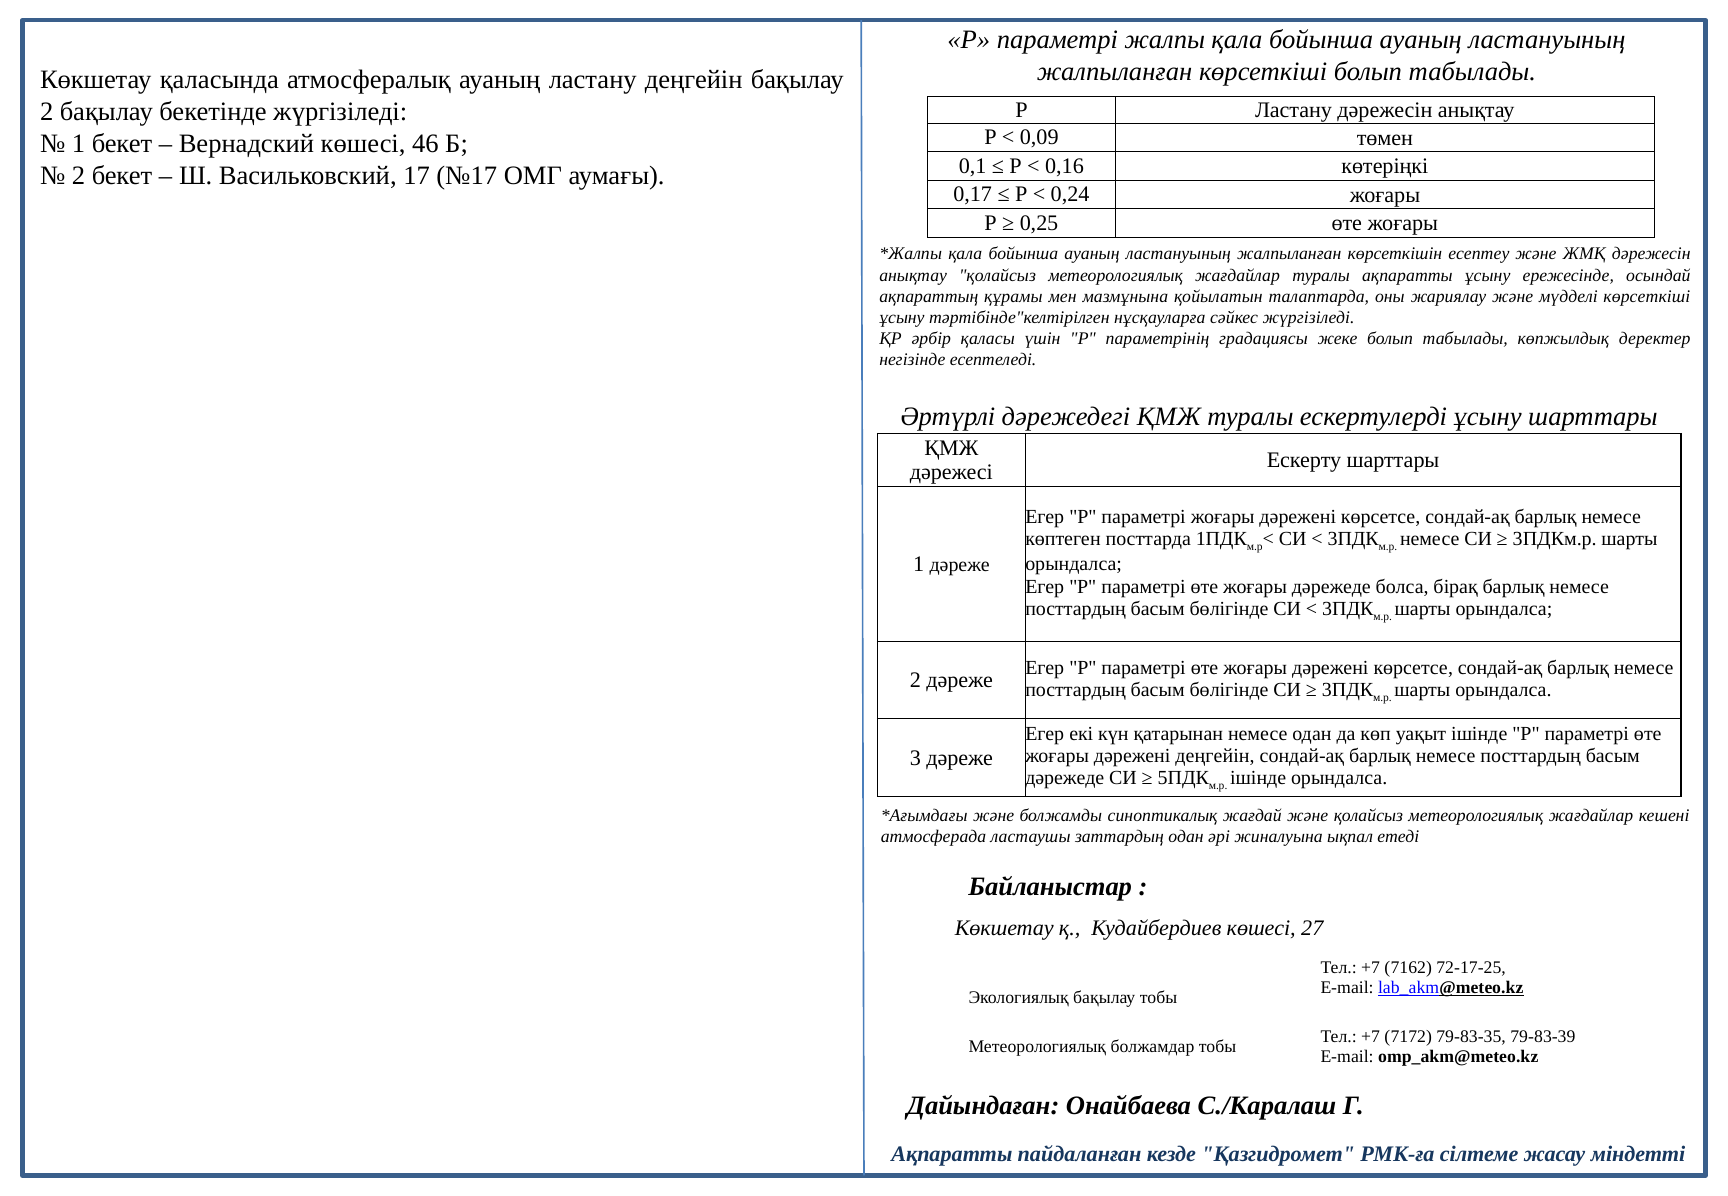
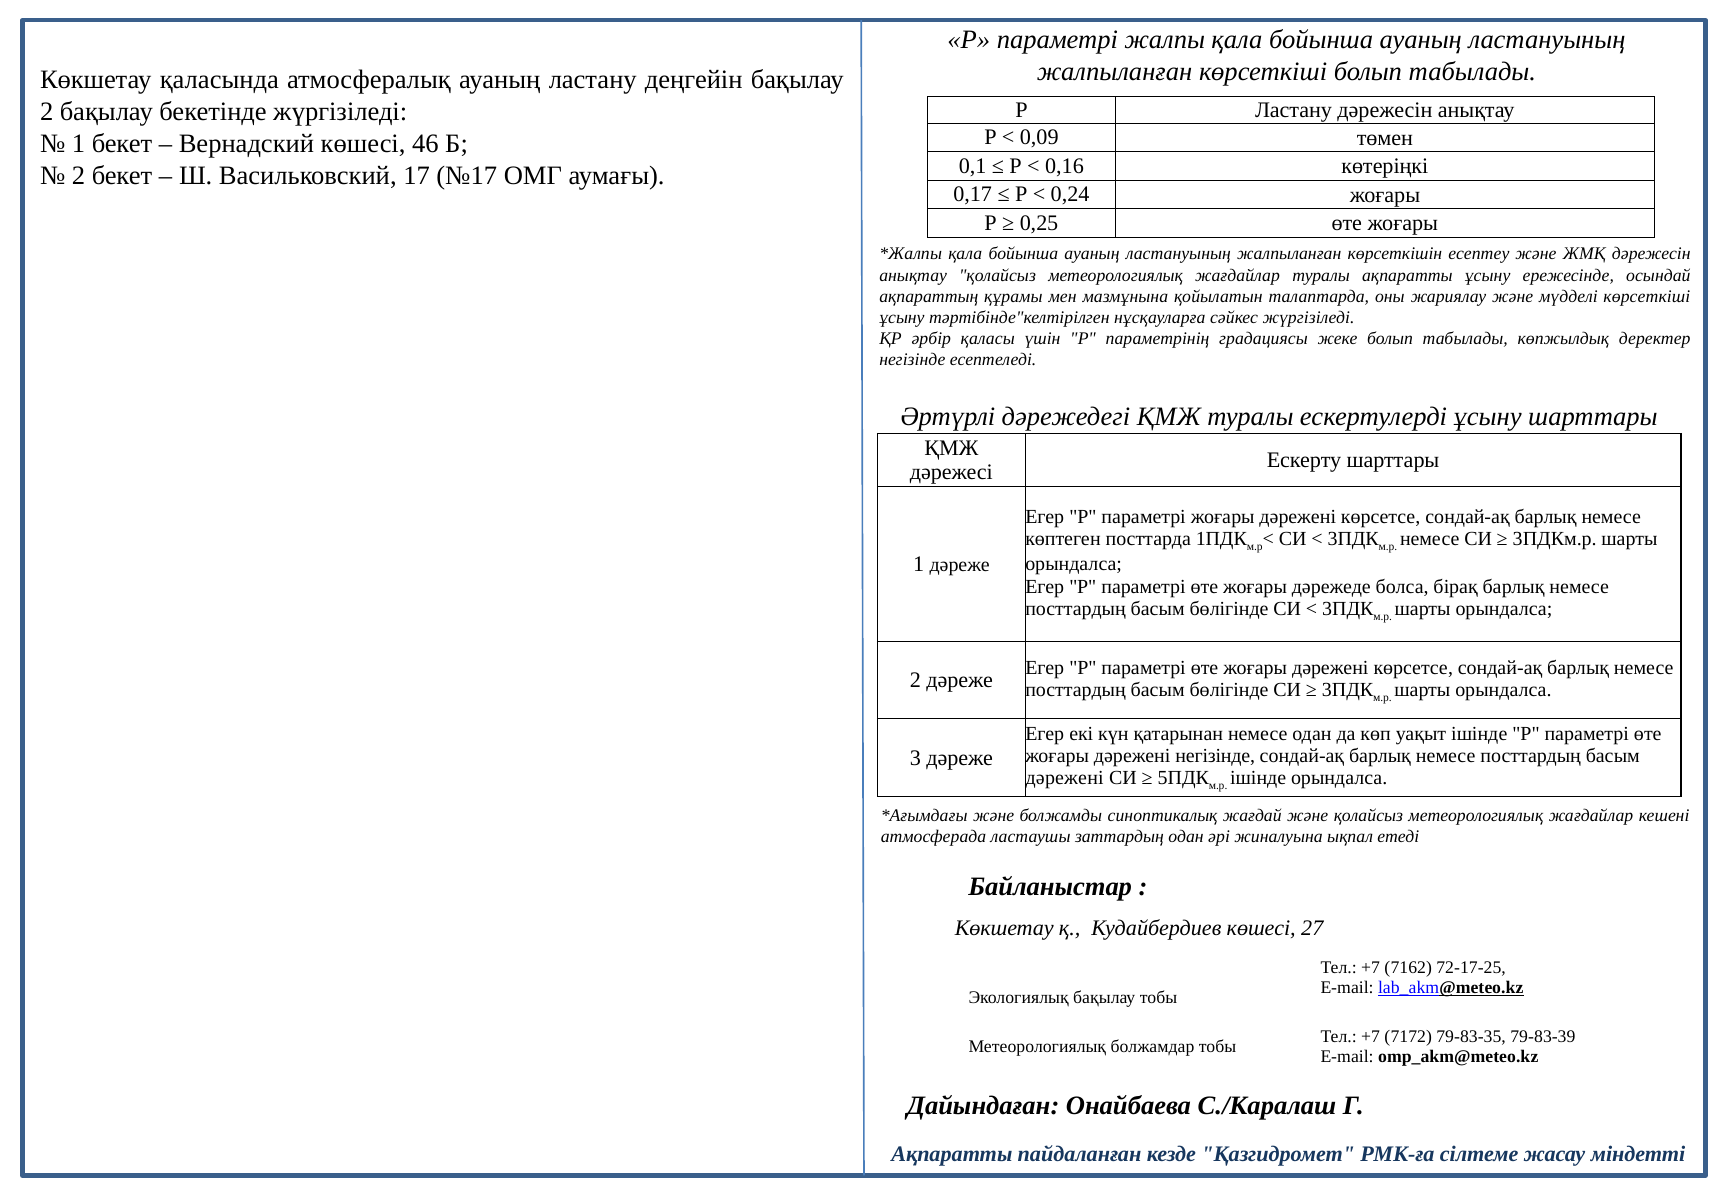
дәрежені деңгейін: деңгейін -> негізінде
дәрежеде at (1065, 779): дәрежеде -> дәрежені
